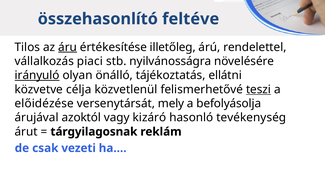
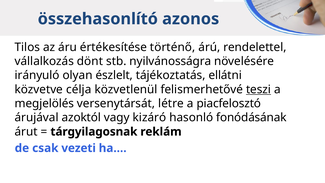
feltéve: feltéve -> azonos
áru underline: present -> none
illetőleg: illetőleg -> történő
piaci: piaci -> dönt
irányuló underline: present -> none
önálló: önálló -> észlelt
előidézése: előidézése -> megjelölés
mely: mely -> létre
befolyásolja: befolyásolja -> piacfelosztó
tevékenység: tevékenység -> fonódásának
